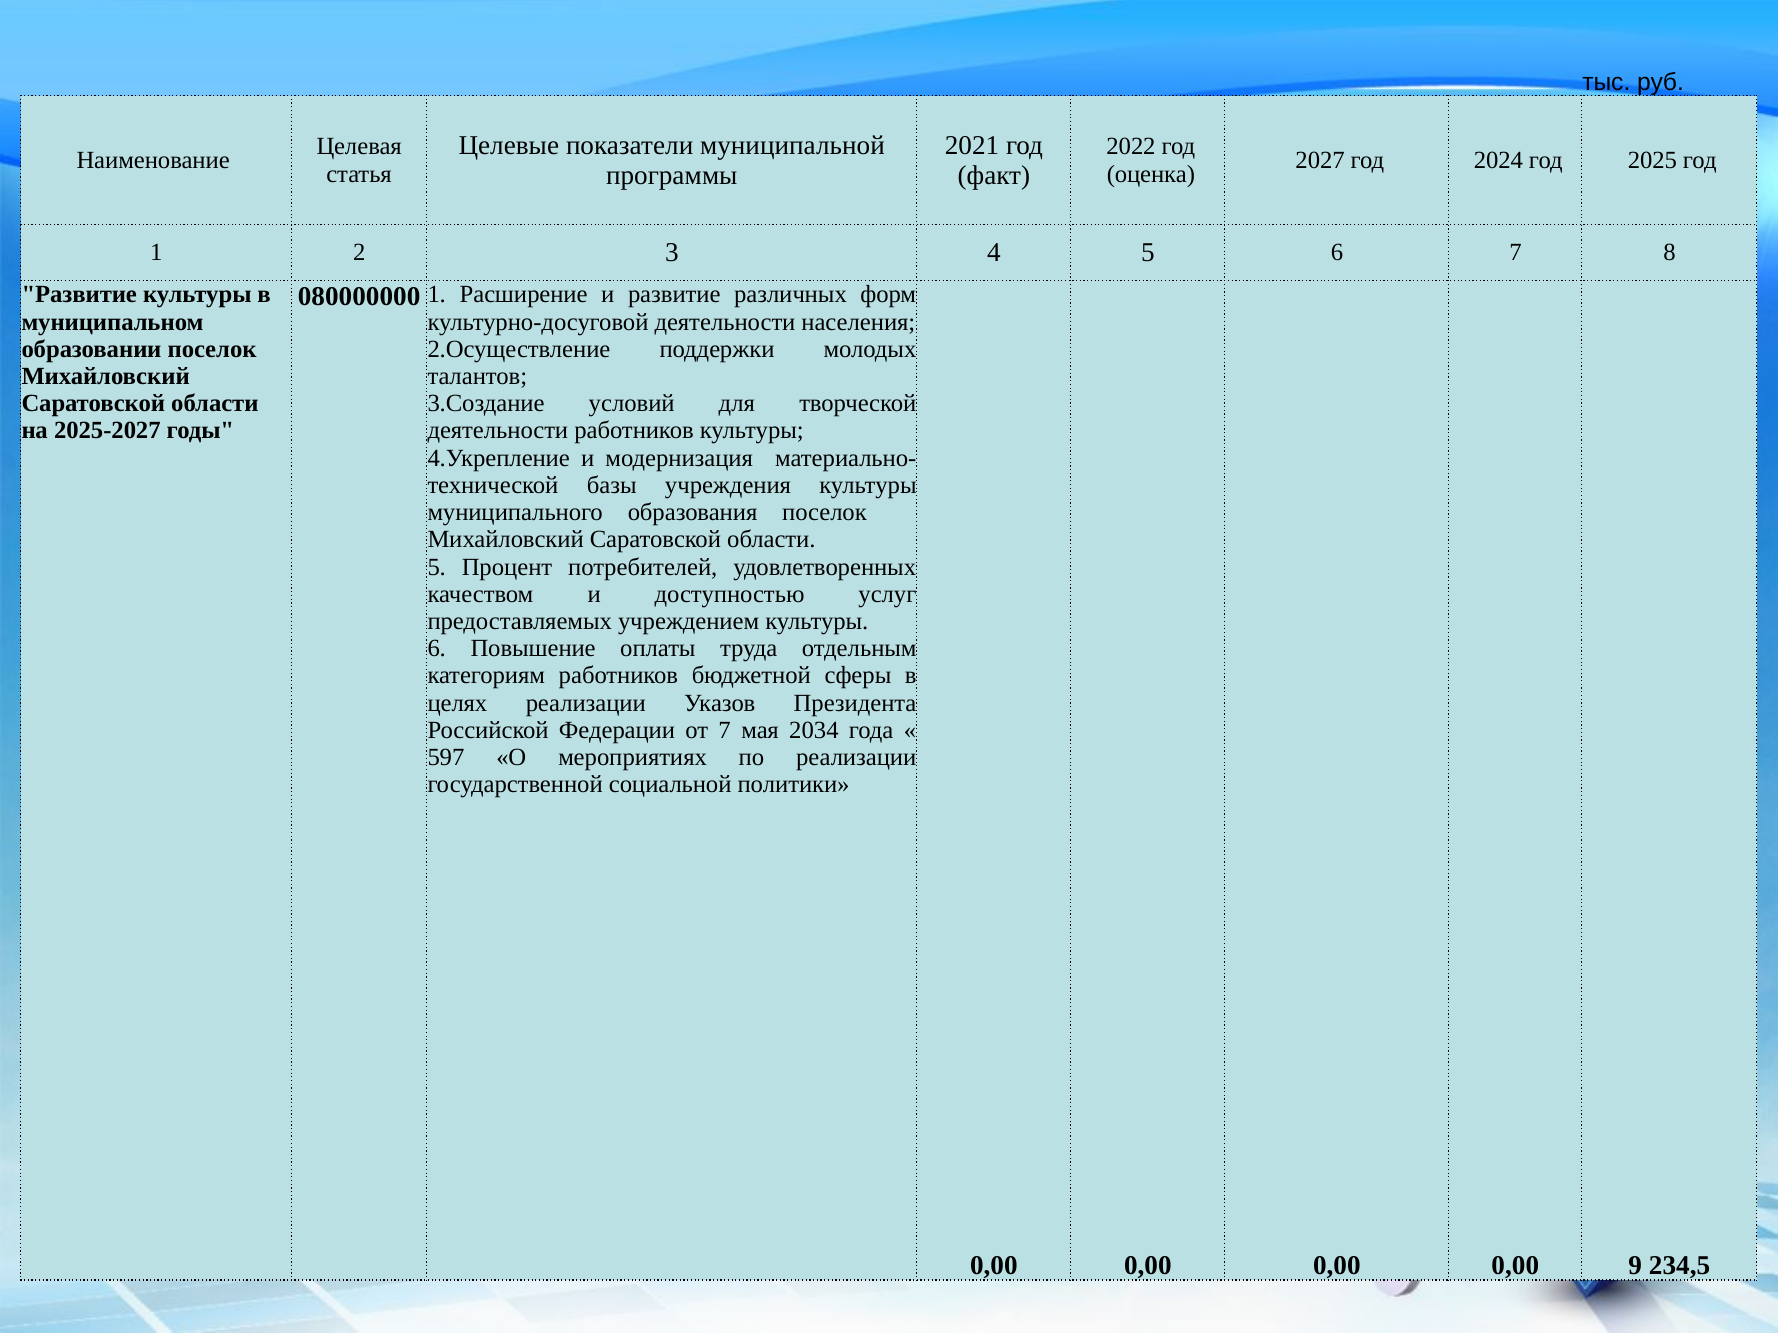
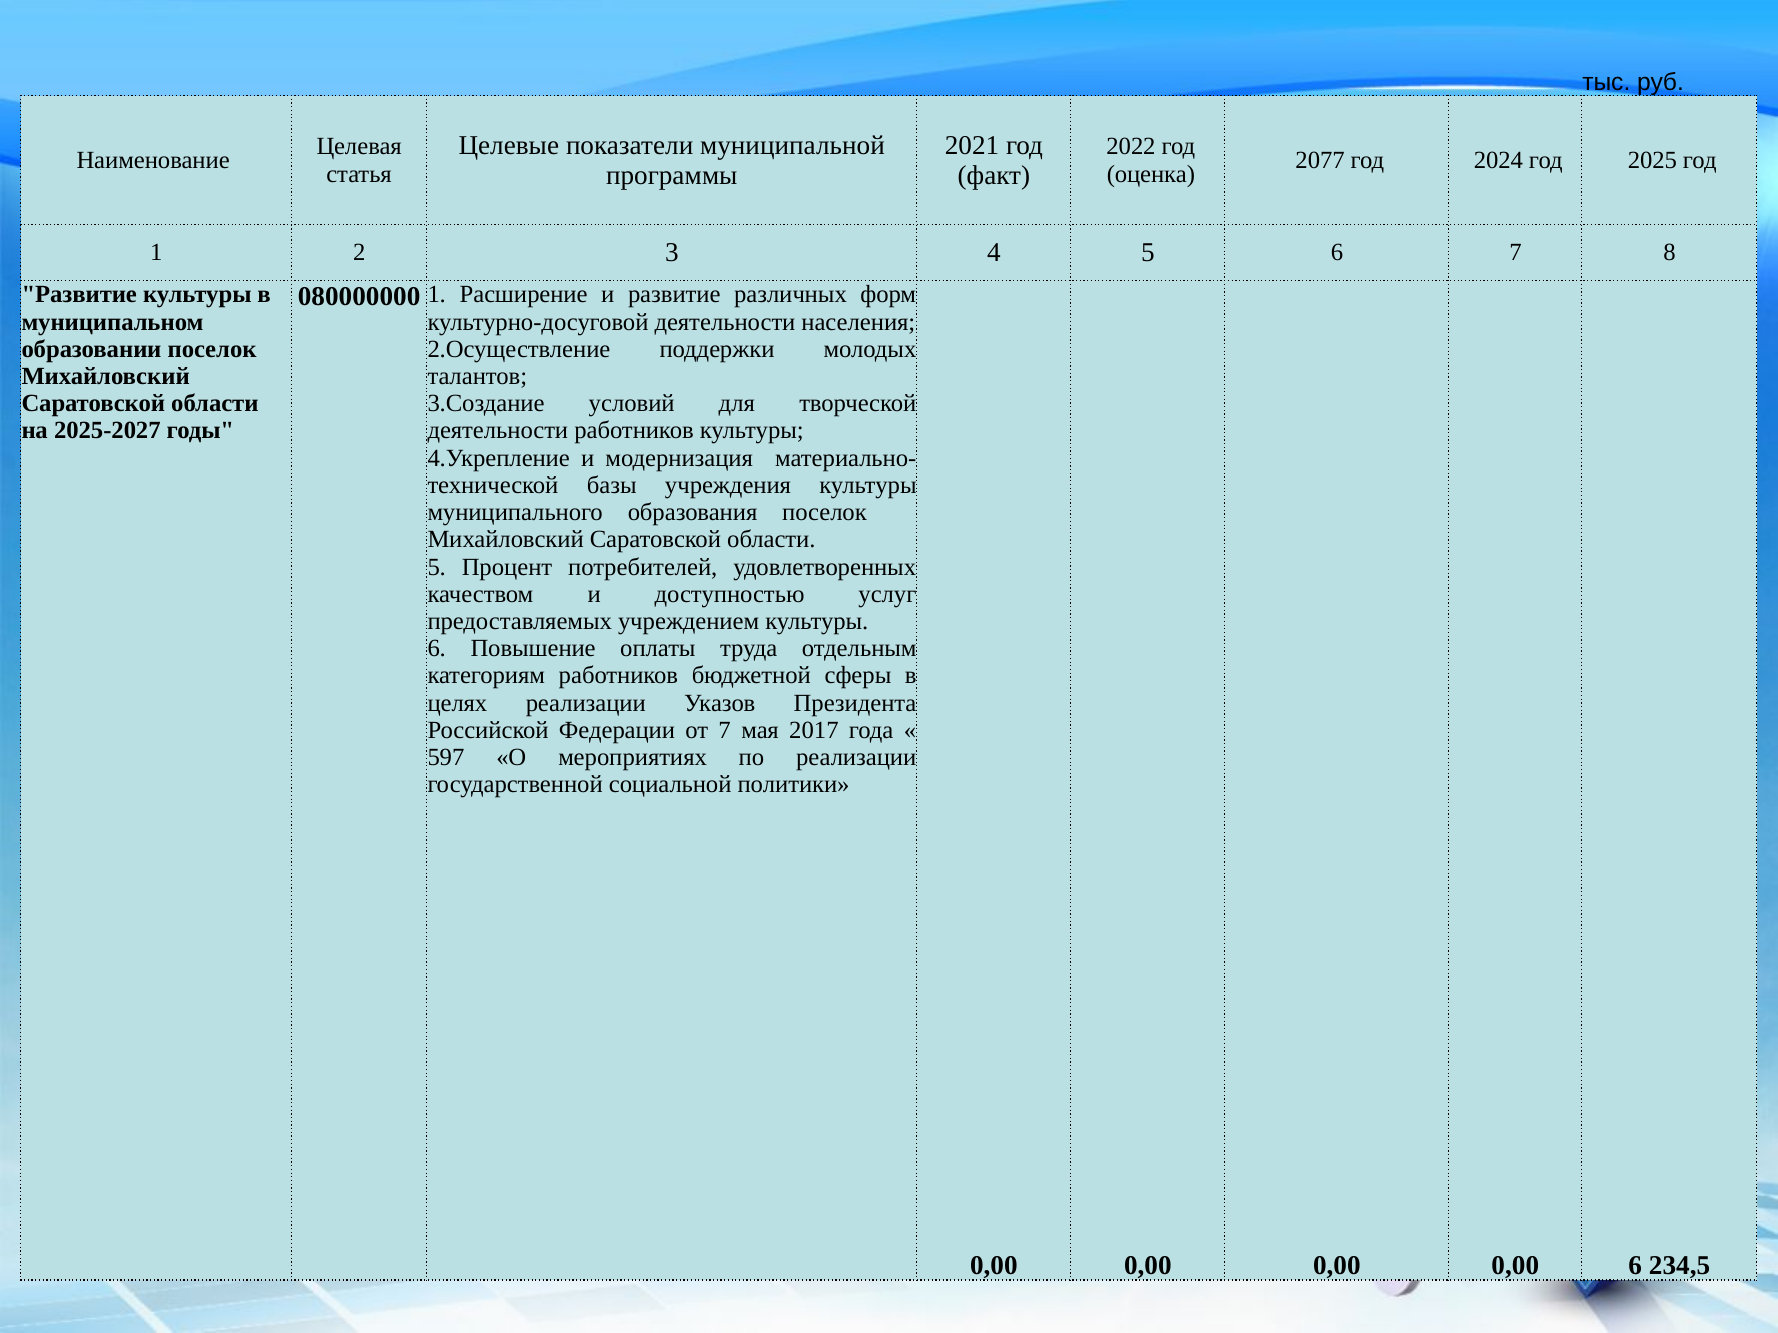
2027: 2027 -> 2077
2034: 2034 -> 2017
0,00 9: 9 -> 6
